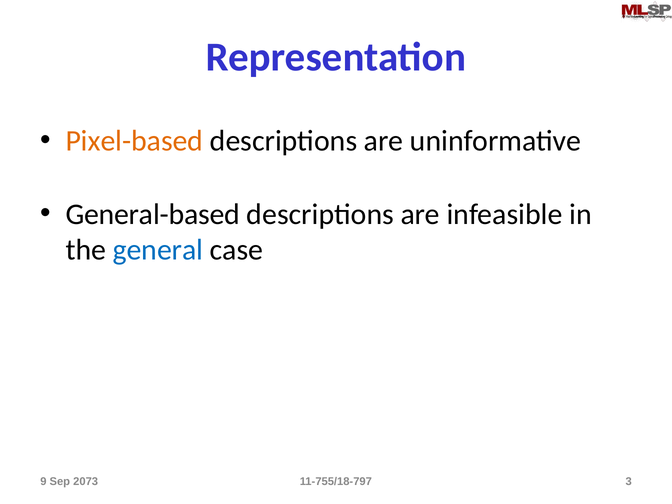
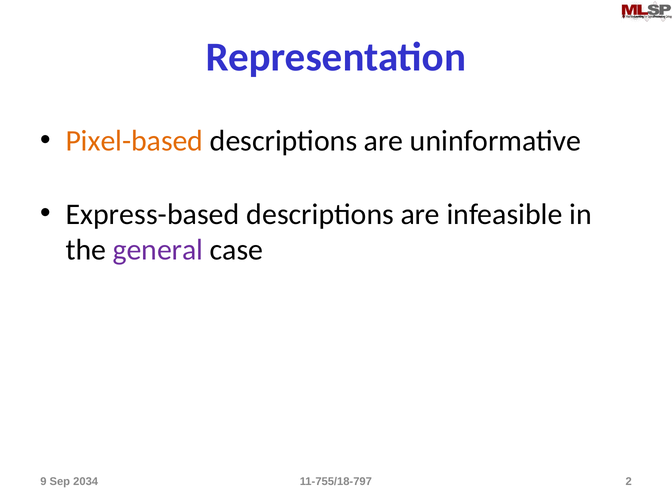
General-based: General-based -> Express-based
general colour: blue -> purple
2073: 2073 -> 2034
3: 3 -> 2
